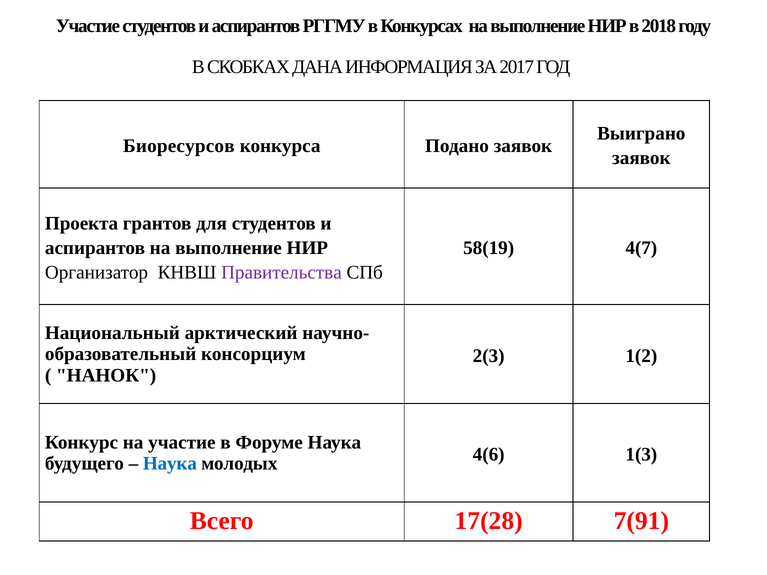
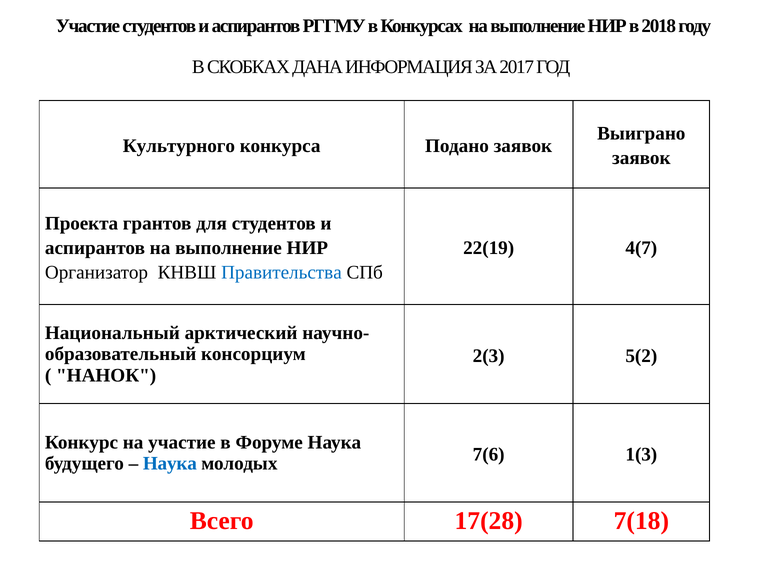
Биоресурсов: Биоресурсов -> Культурного
58(19: 58(19 -> 22(19
Правительства colour: purple -> blue
1(2: 1(2 -> 5(2
4(6: 4(6 -> 7(6
7(91: 7(91 -> 7(18
